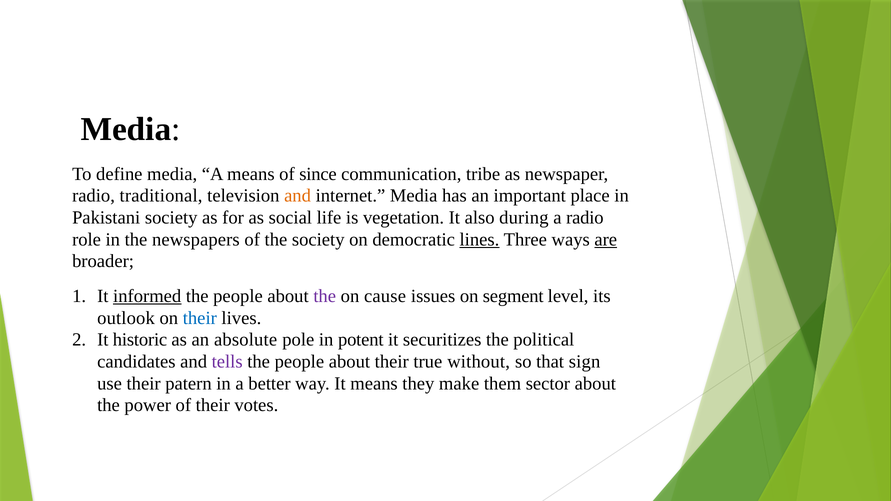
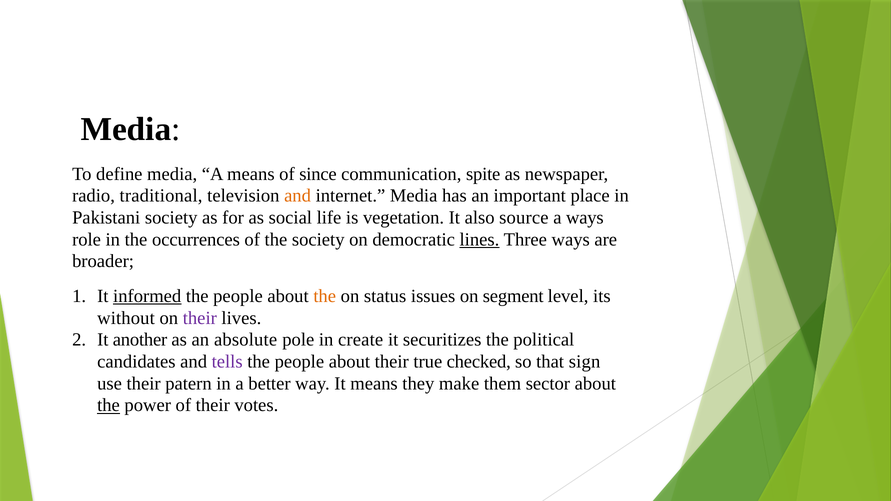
tribe: tribe -> spite
during: during -> source
a radio: radio -> ways
newspapers: newspapers -> occurrences
are underline: present -> none
the at (325, 296) colour: purple -> orange
cause: cause -> status
outlook: outlook -> without
their at (200, 318) colour: blue -> purple
historic: historic -> another
potent: potent -> create
without: without -> checked
the at (109, 405) underline: none -> present
